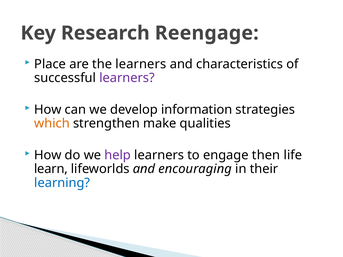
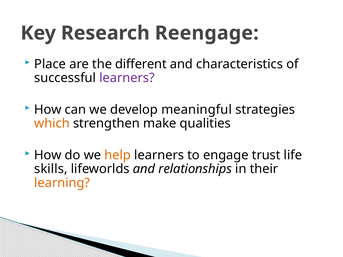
the learners: learners -> different
information: information -> meaningful
help colour: purple -> orange
then: then -> trust
learn: learn -> skills
encouraging: encouraging -> relationships
learning colour: blue -> orange
